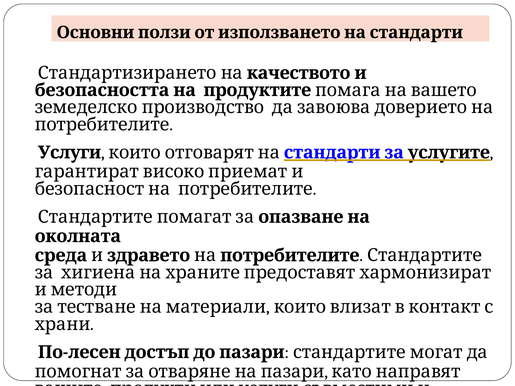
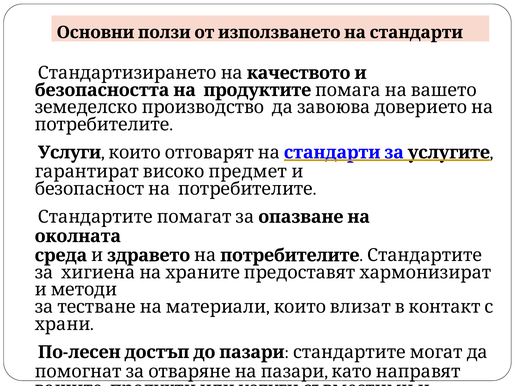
приемат: приемат -> предмет
